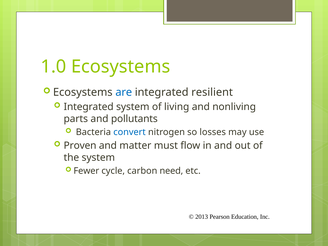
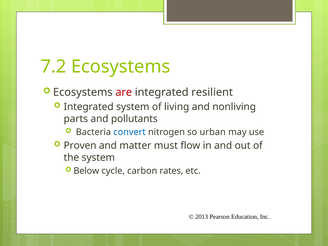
1.0: 1.0 -> 7.2
are colour: blue -> red
losses: losses -> urban
Fewer: Fewer -> Below
need: need -> rates
